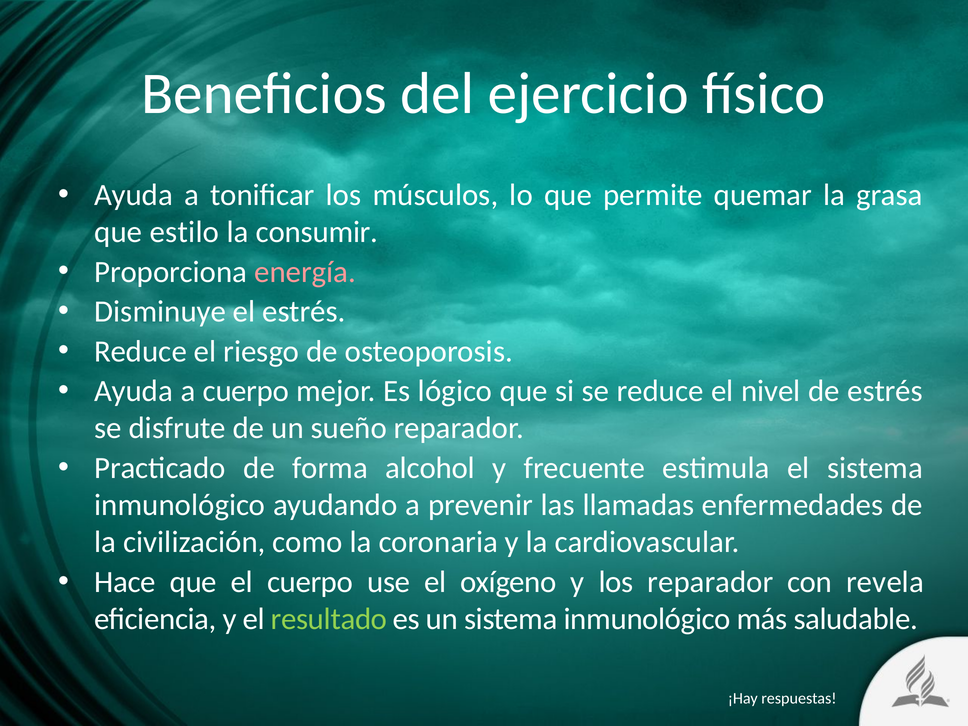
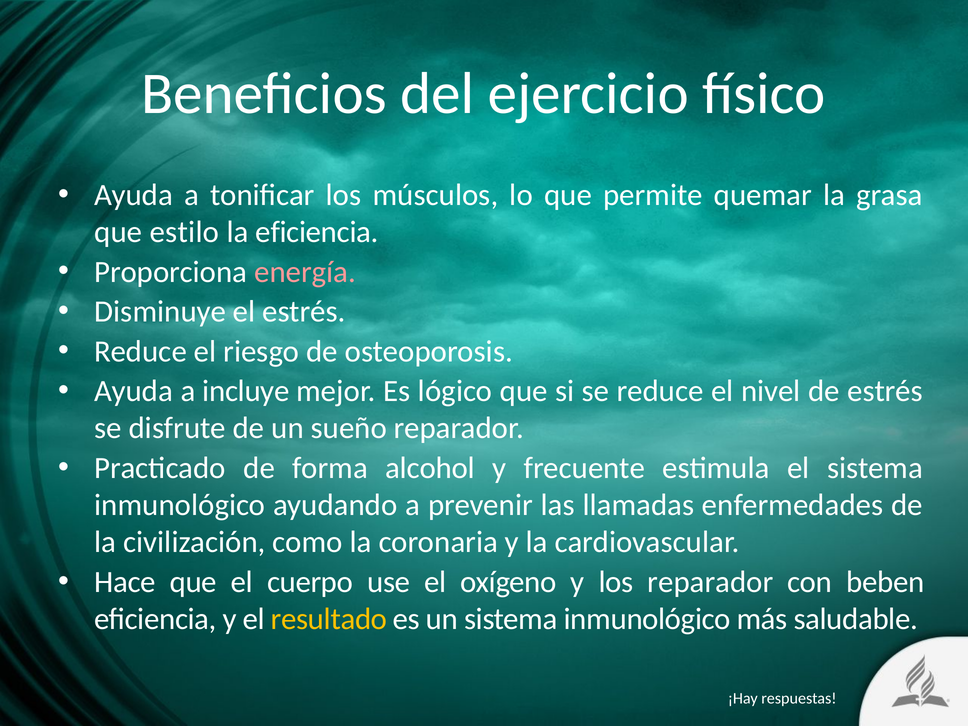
la consumir: consumir -> eficiencia
a cuerpo: cuerpo -> incluye
revela: revela -> beben
resultado colour: light green -> yellow
